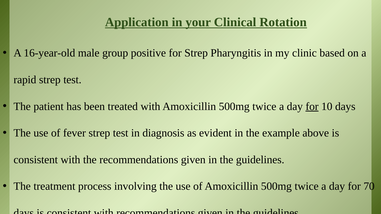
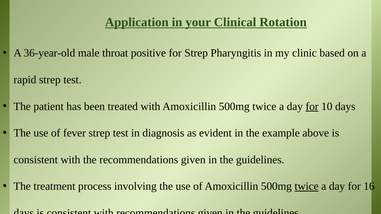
16-year-old: 16-year-old -> 36-year-old
group: group -> throat
twice at (307, 187) underline: none -> present
70: 70 -> 16
